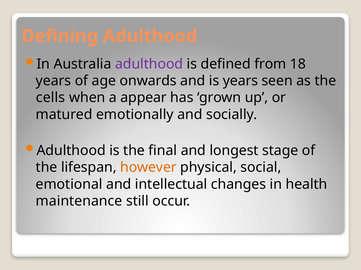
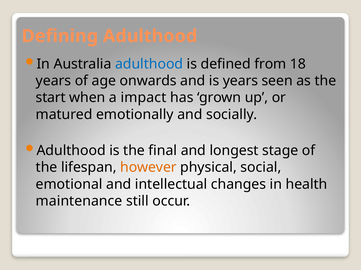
adulthood at (149, 64) colour: purple -> blue
cells: cells -> start
appear: appear -> impact
